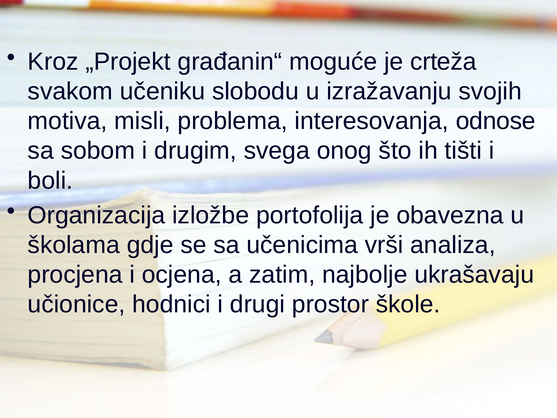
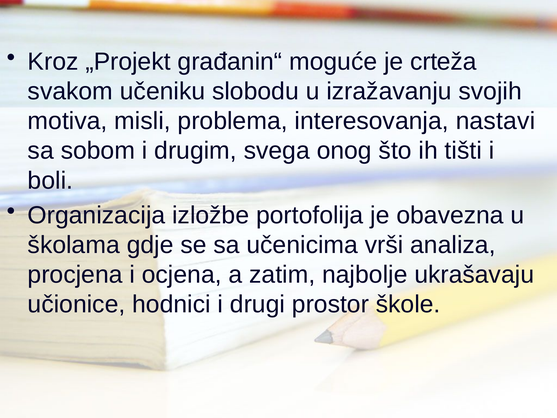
odnose: odnose -> nastavi
